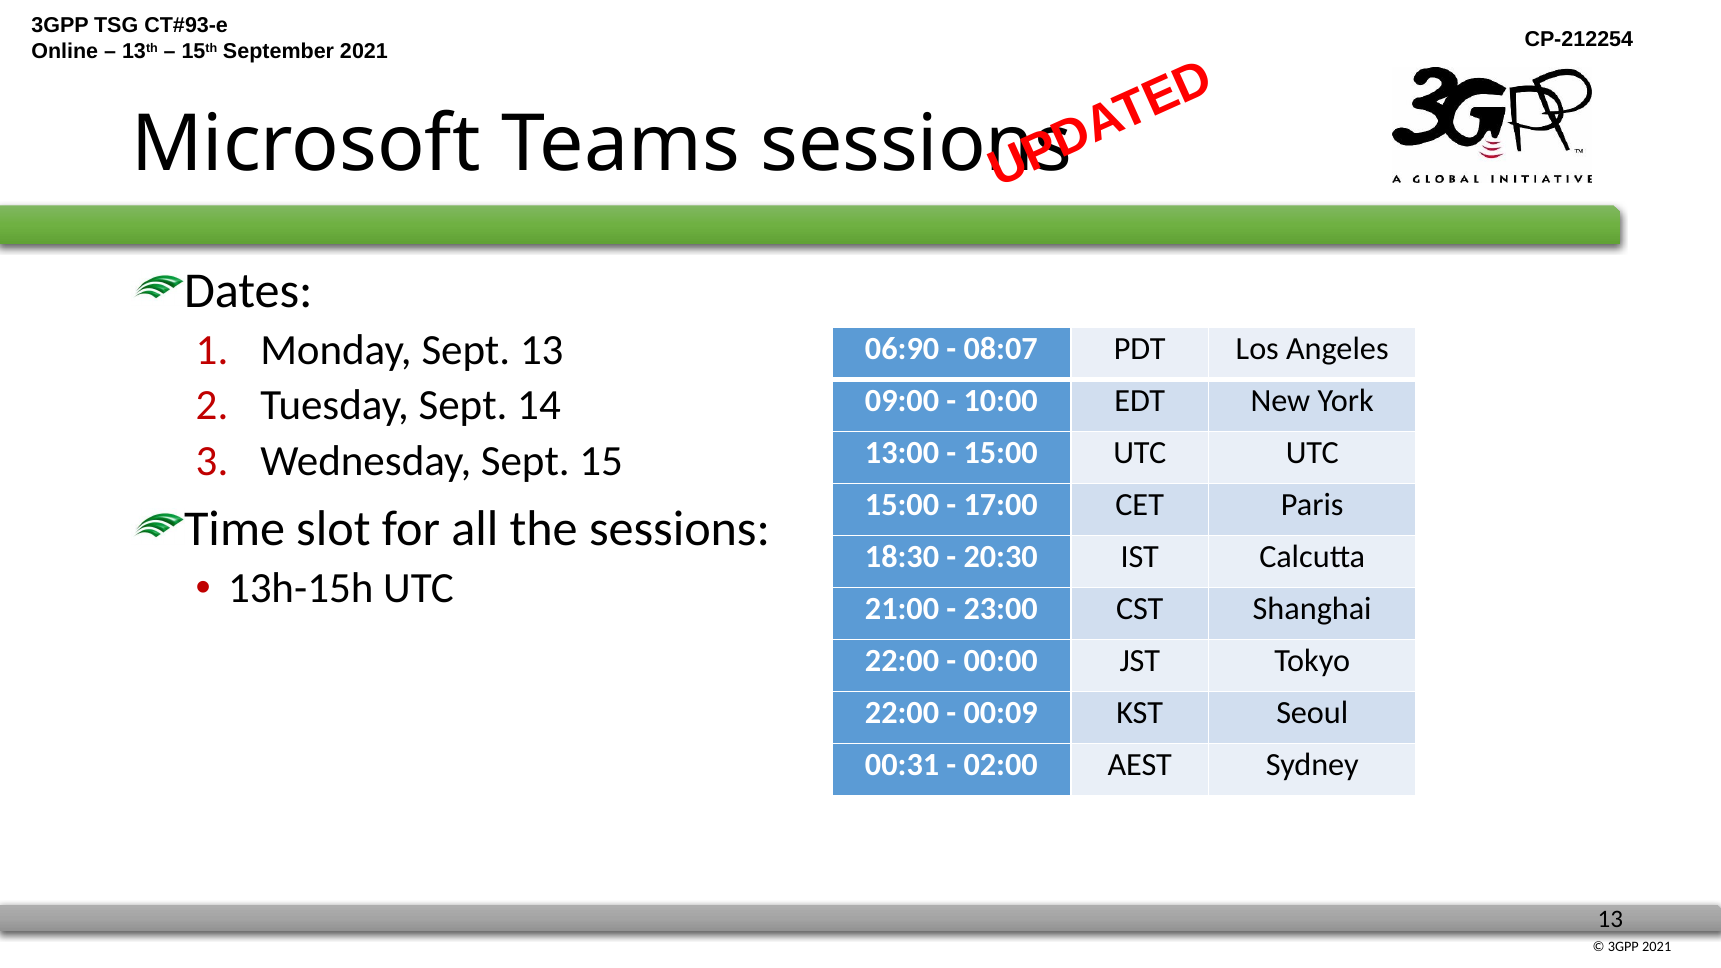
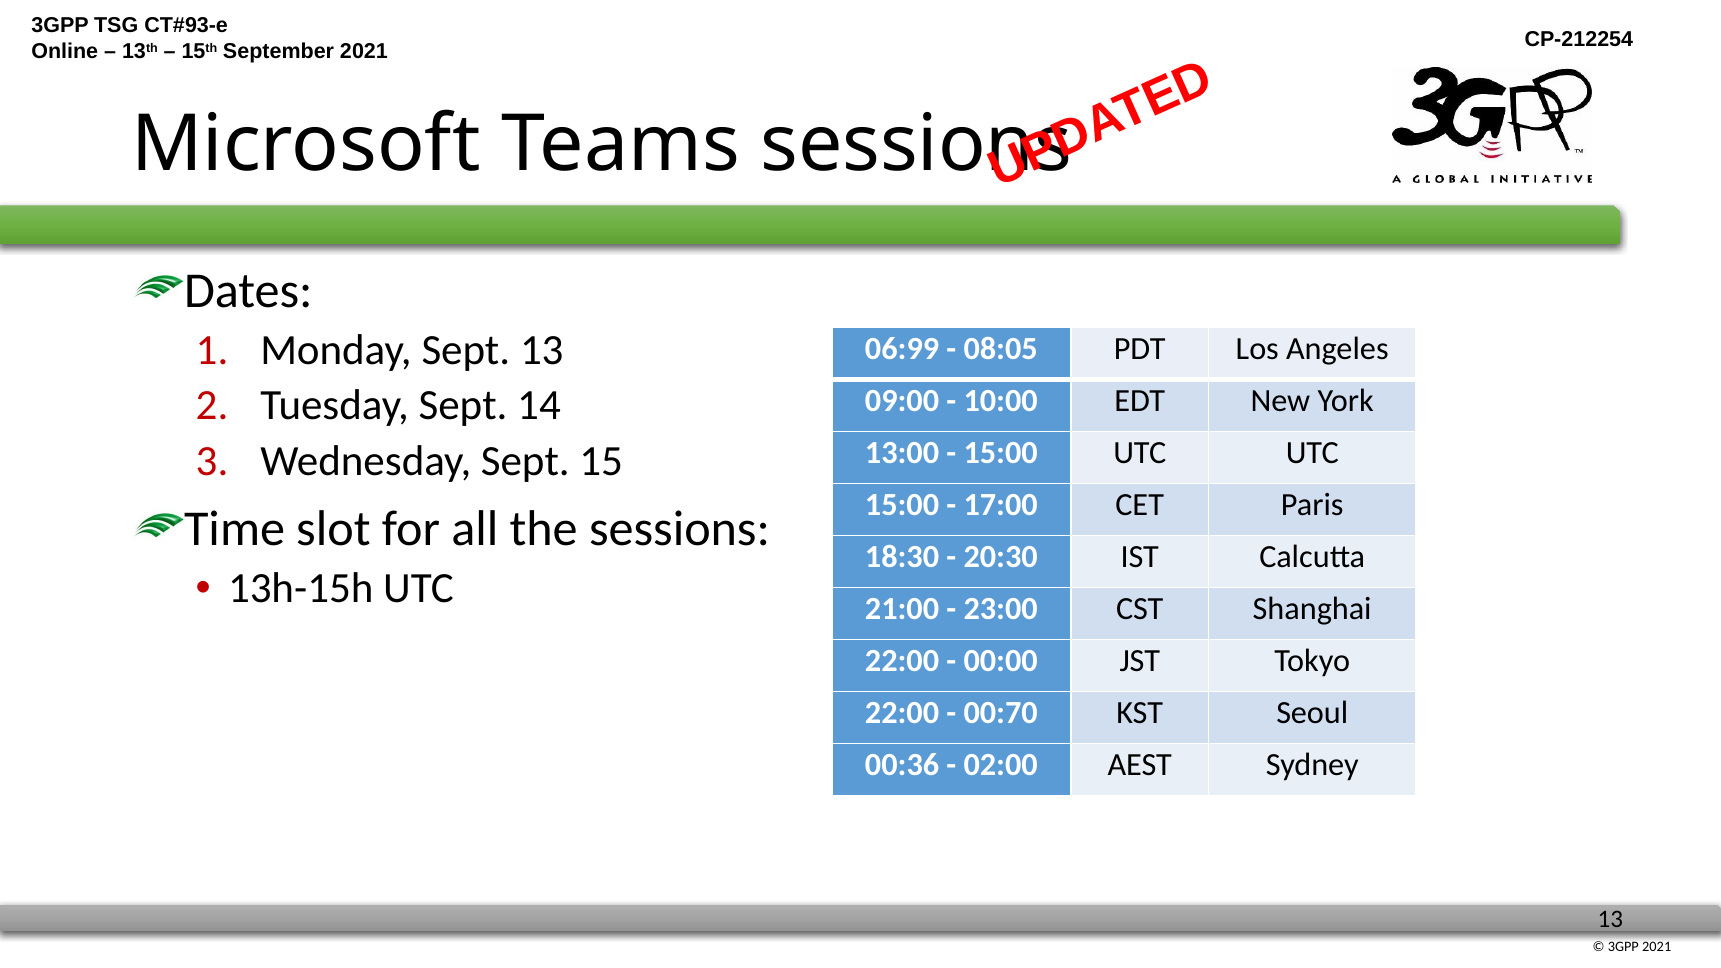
06:90: 06:90 -> 06:99
08:07: 08:07 -> 08:05
00:09: 00:09 -> 00:70
00:31: 00:31 -> 00:36
